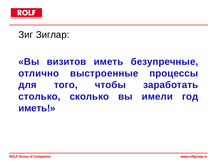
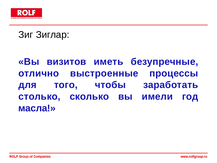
иметь at (37, 108): иметь -> масла
